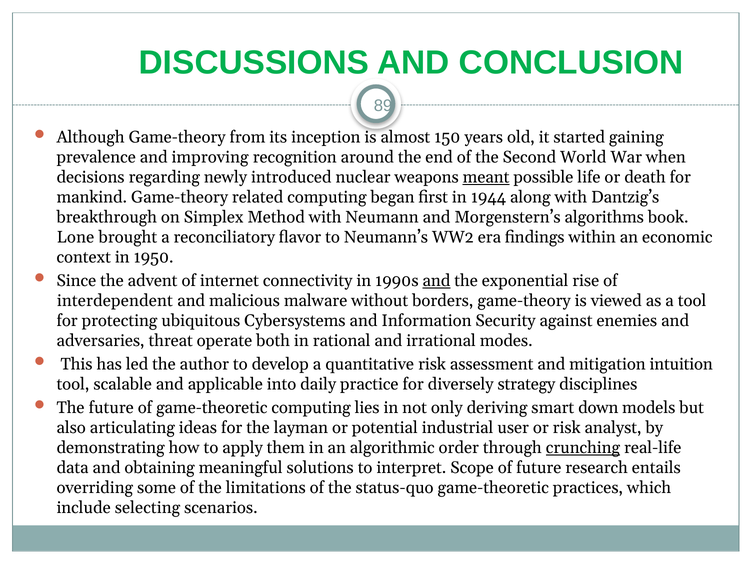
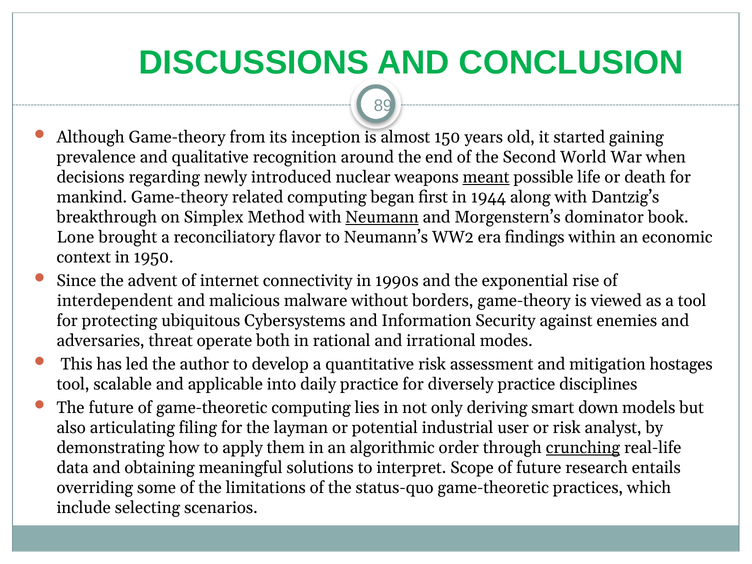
improving: improving -> qualitative
Neumann underline: none -> present
algorithms: algorithms -> dominator
and at (436, 281) underline: present -> none
intuition: intuition -> hostages
diversely strategy: strategy -> practice
ideas: ideas -> filing
